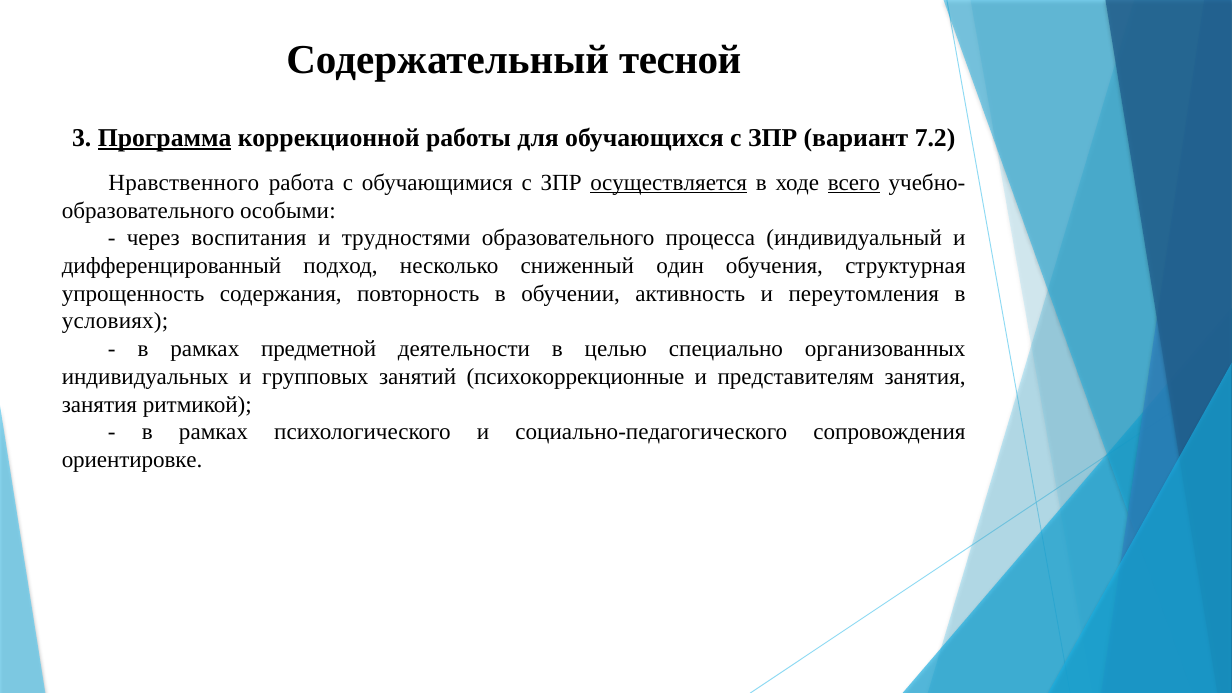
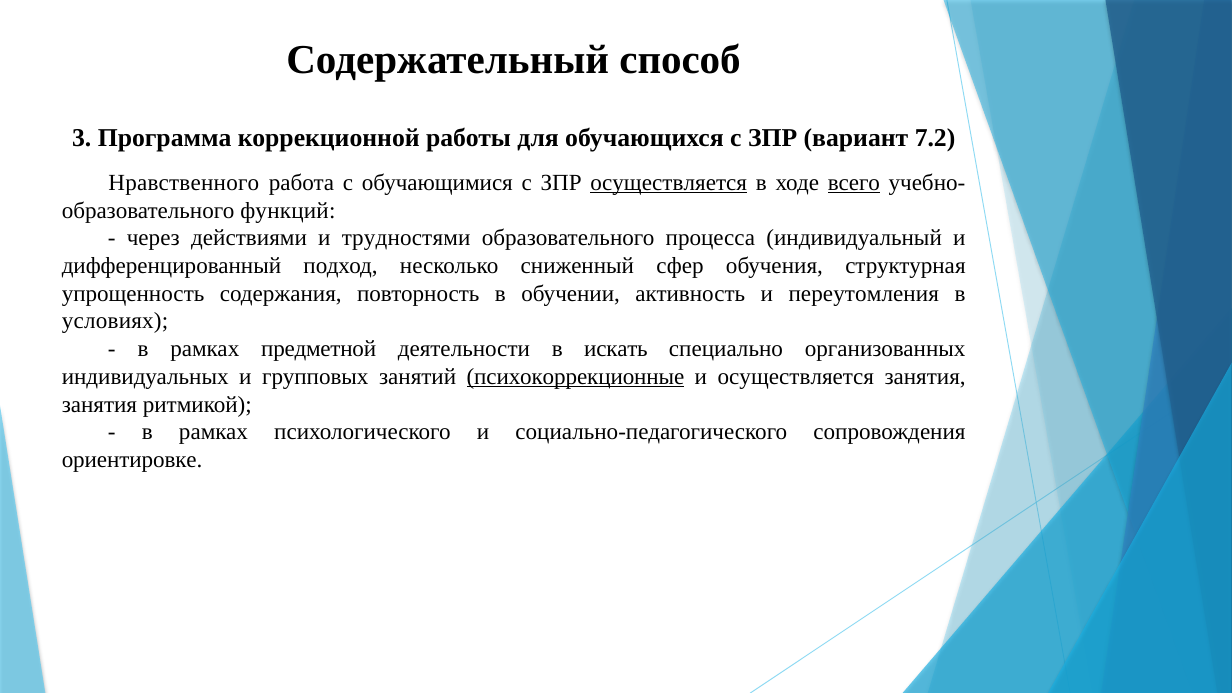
тесной: тесной -> способ
Программа underline: present -> none
особыми: особыми -> функций
воспитания: воспитания -> действиями
один: один -> сфер
целью: целью -> искать
психокоррекционные underline: none -> present
и представителям: представителям -> осуществляется
